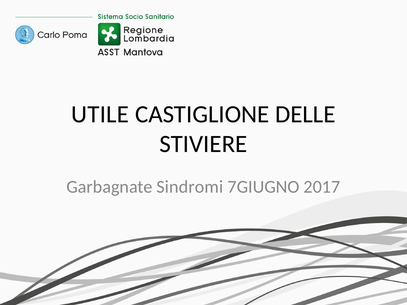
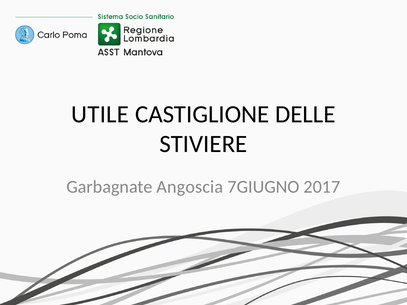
Sindromi: Sindromi -> Angoscia
